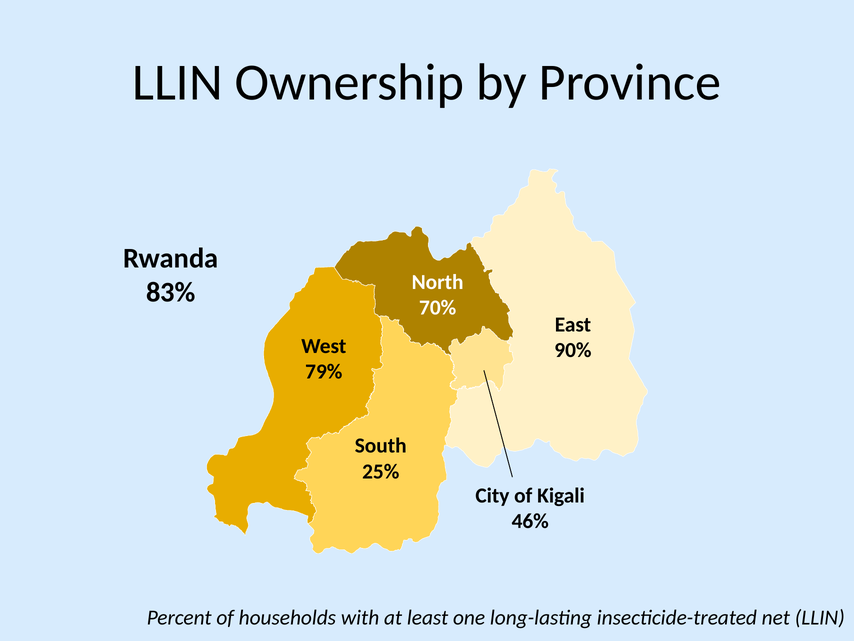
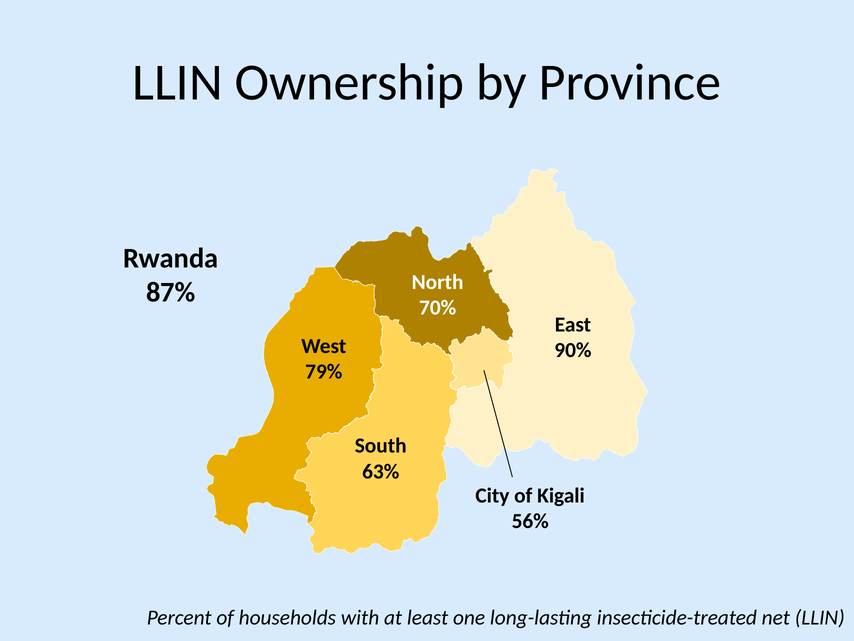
83%: 83% -> 87%
25%: 25% -> 63%
46%: 46% -> 56%
